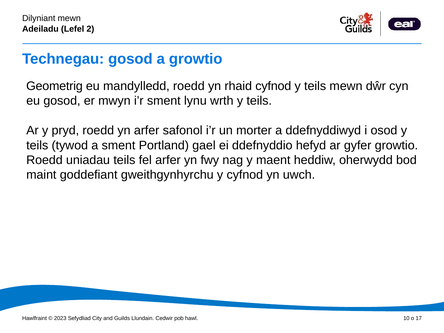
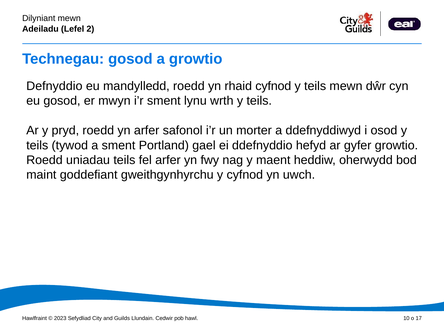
Geometrig: Geometrig -> Defnyddio
